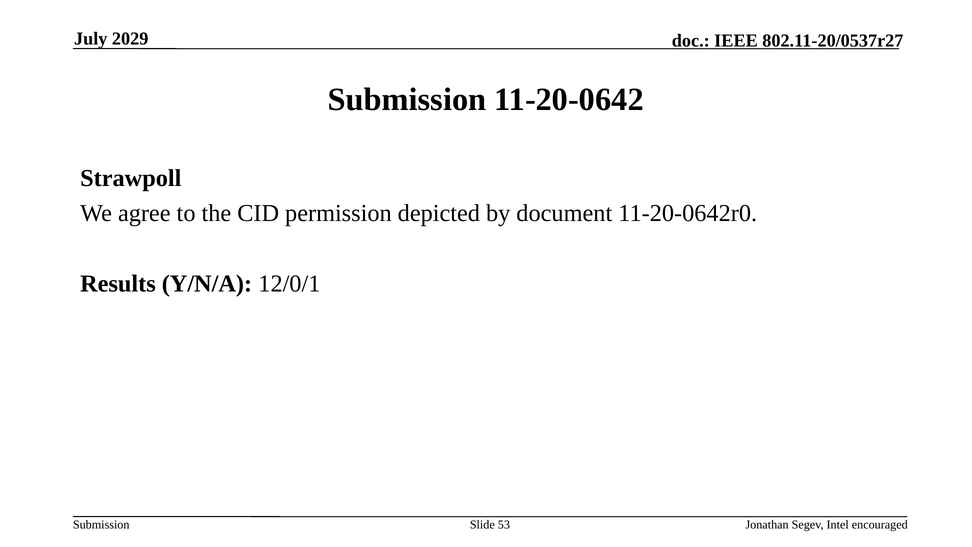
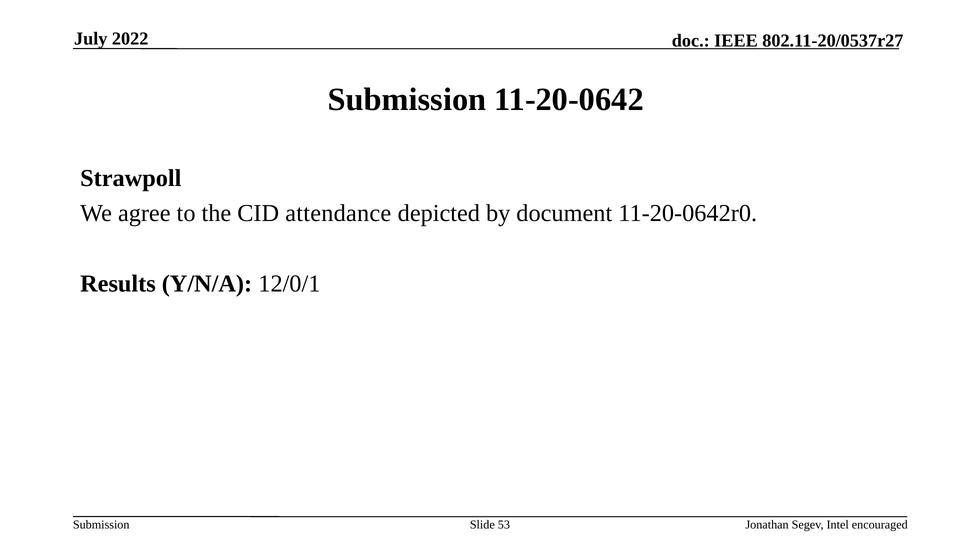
2029: 2029 -> 2022
permission: permission -> attendance
